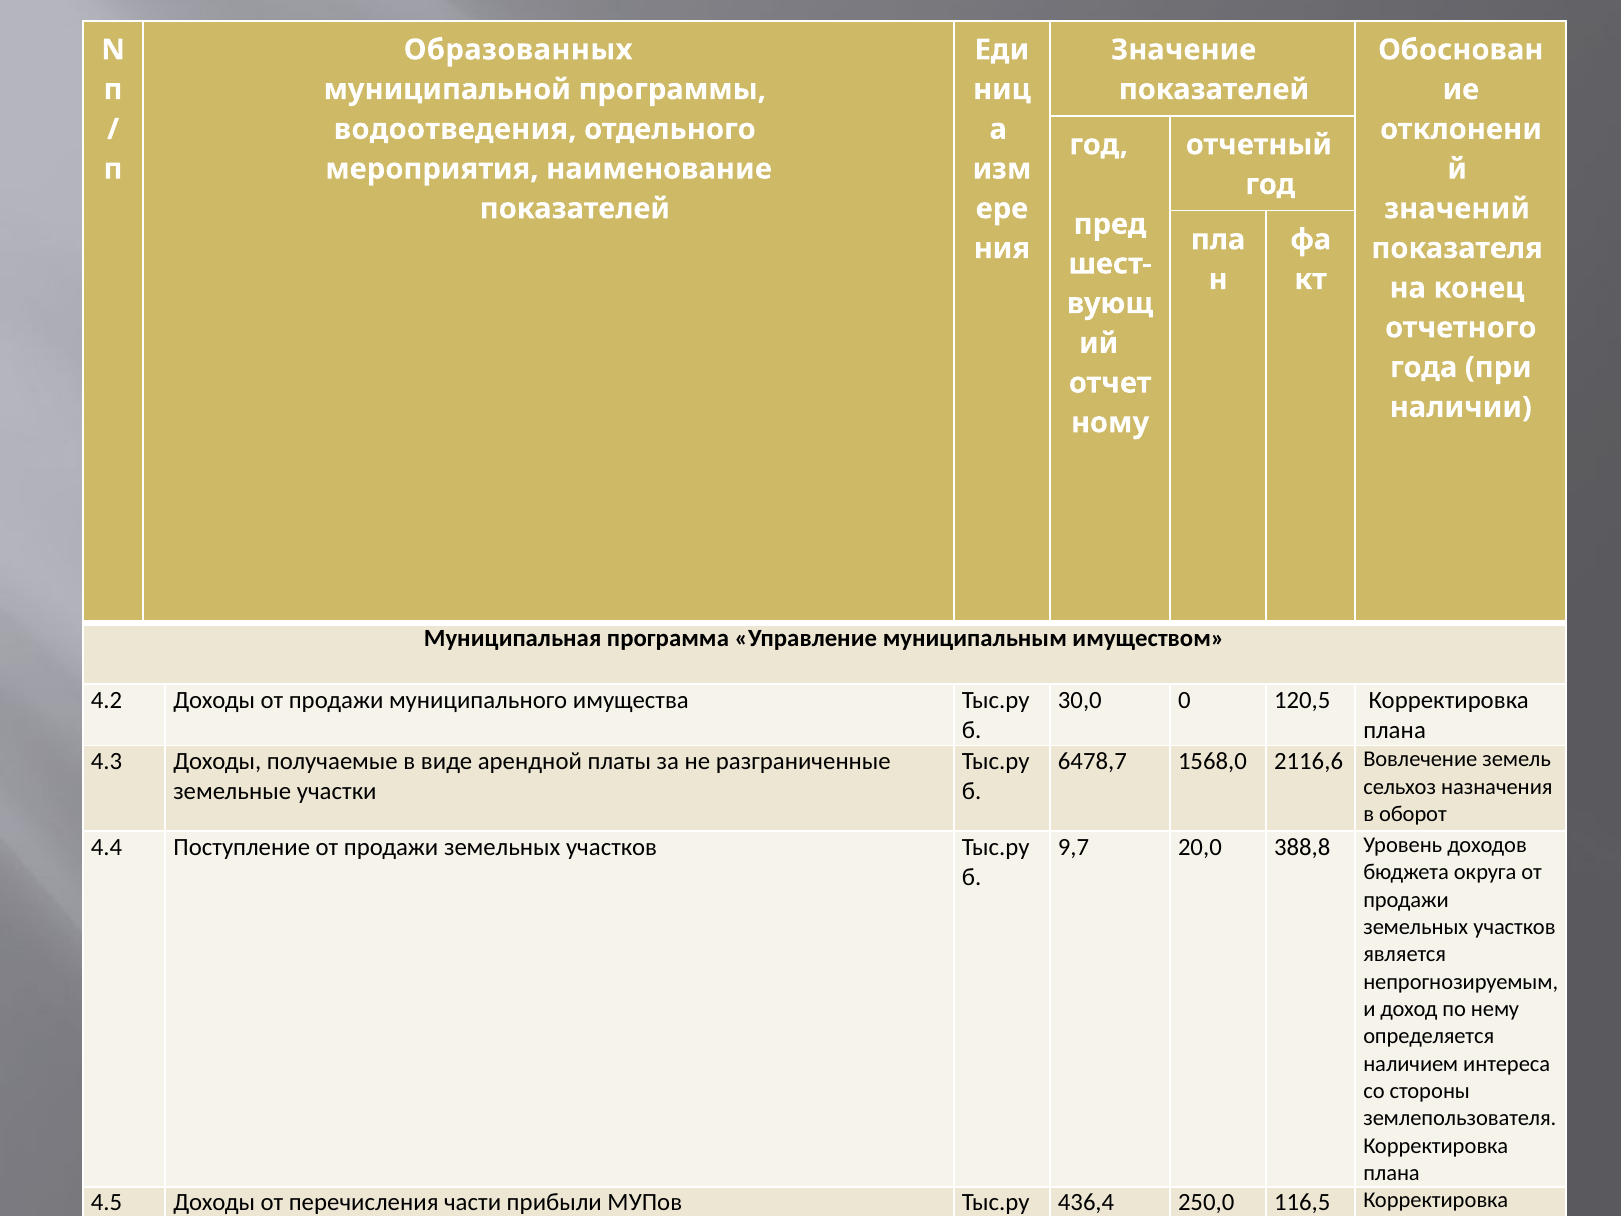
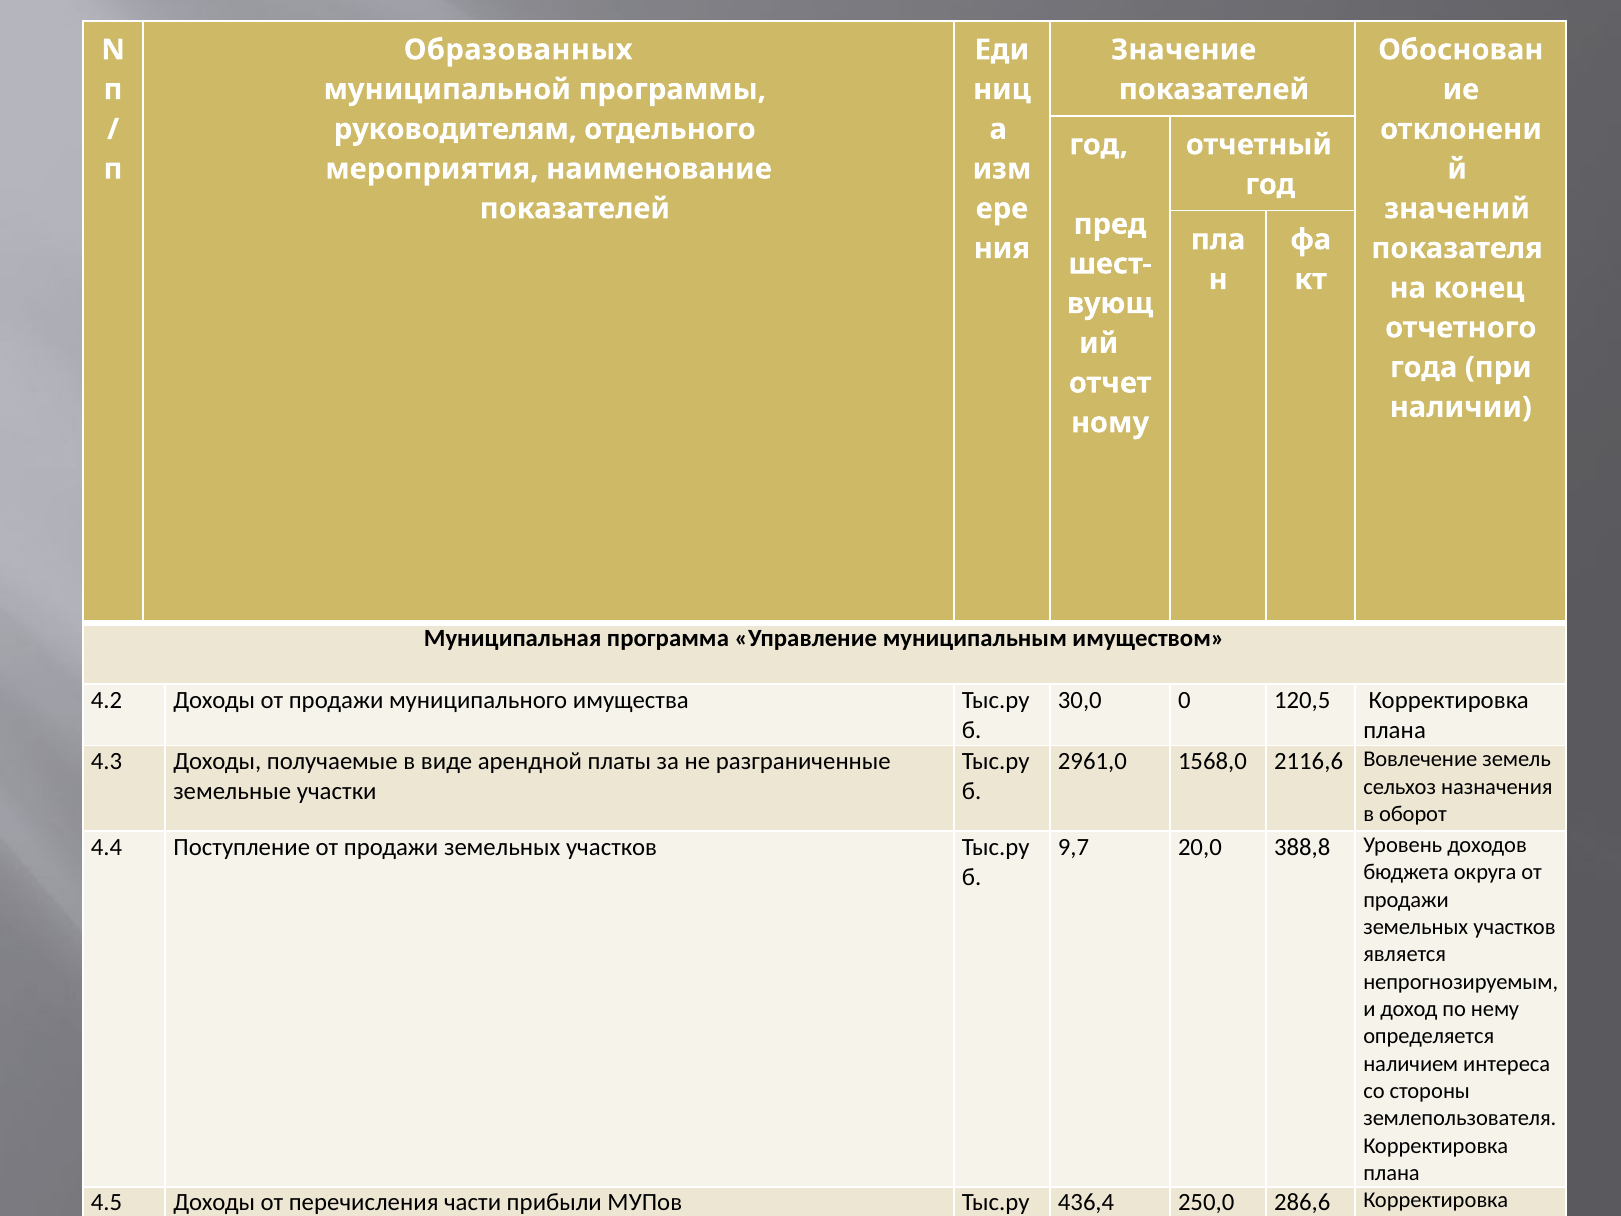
водоотведения: водоотведения -> руководителям
6478,7: 6478,7 -> 2961,0
116,5: 116,5 -> 286,6
